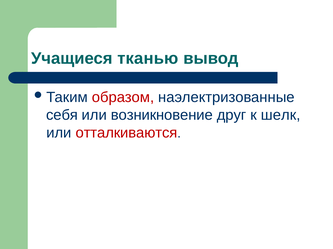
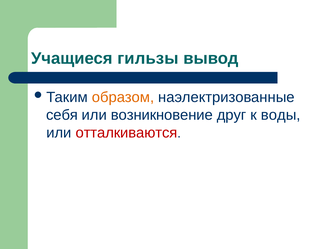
тканью: тканью -> гильзы
образом colour: red -> orange
шелк: шелк -> воды
